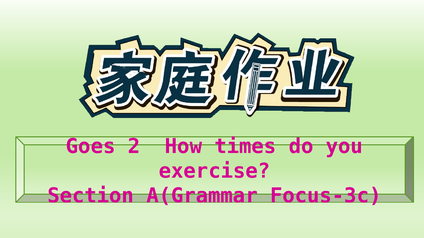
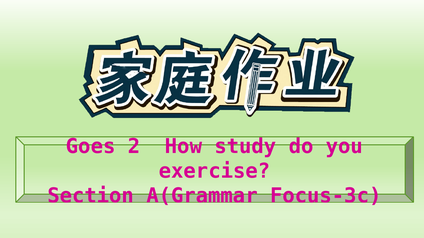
times: times -> study
